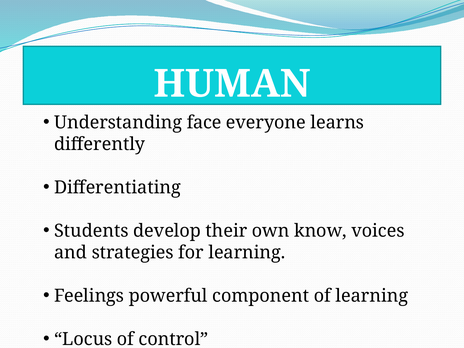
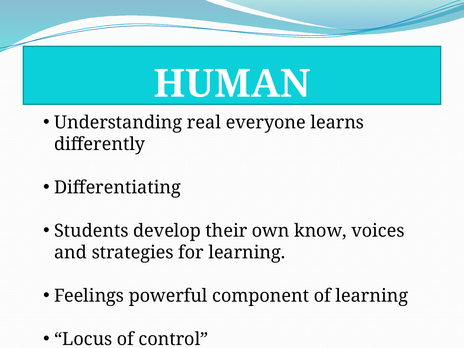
face: face -> real
